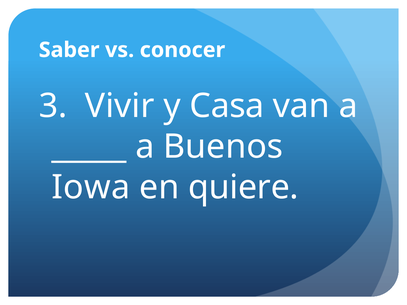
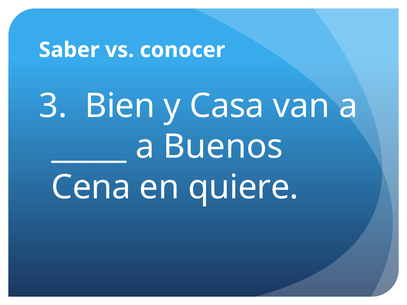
Vivir: Vivir -> Bien
Iowa: Iowa -> Cena
